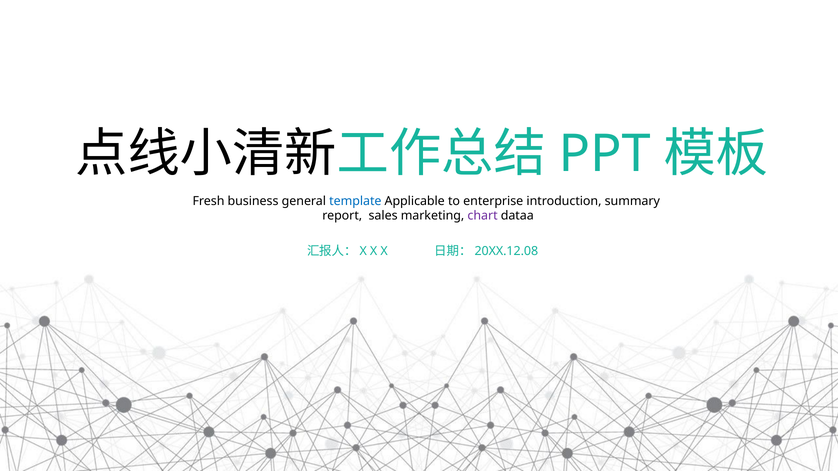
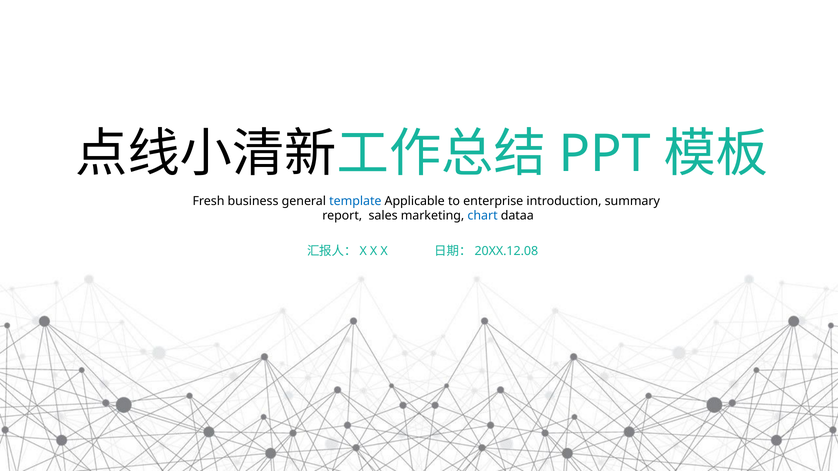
chart colour: purple -> blue
